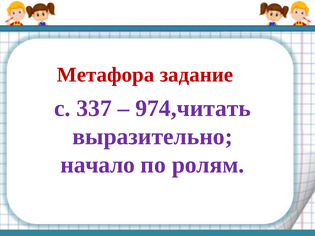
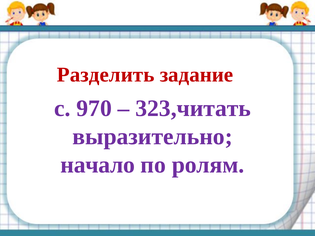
Метафора: Метафора -> Разделить
337: 337 -> 970
974,читать: 974,читать -> 323,читать
